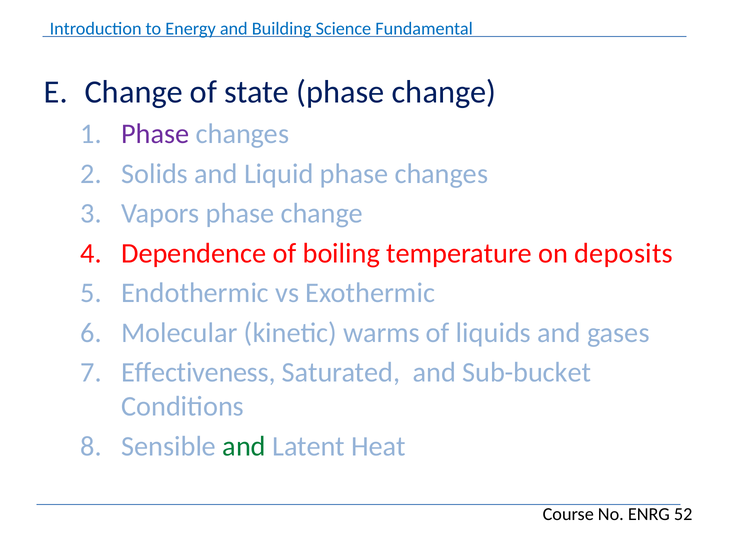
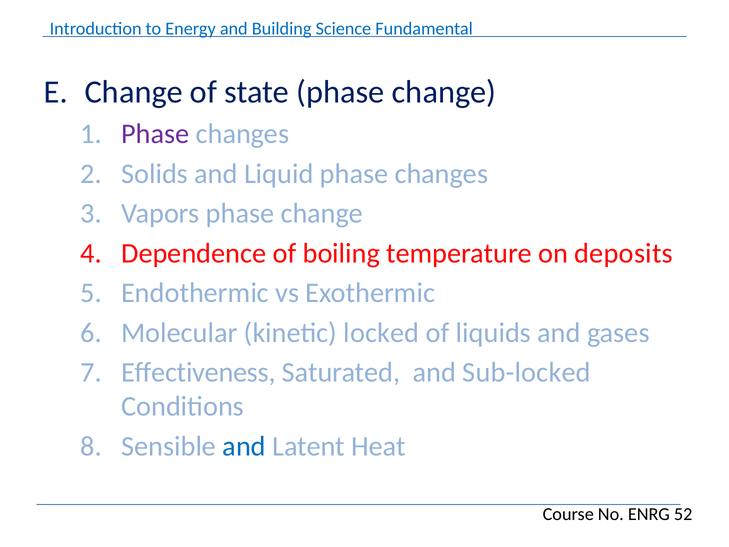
warms: warms -> locked
Sub-bucket: Sub-bucket -> Sub-locked
and at (244, 446) colour: green -> blue
